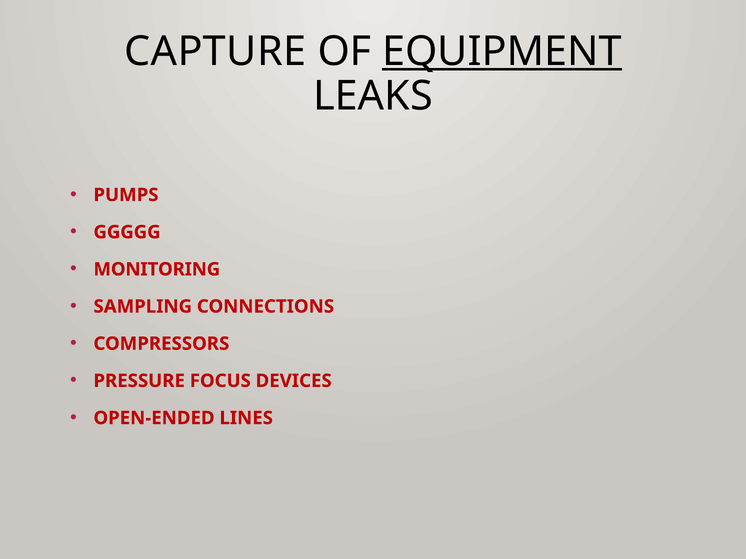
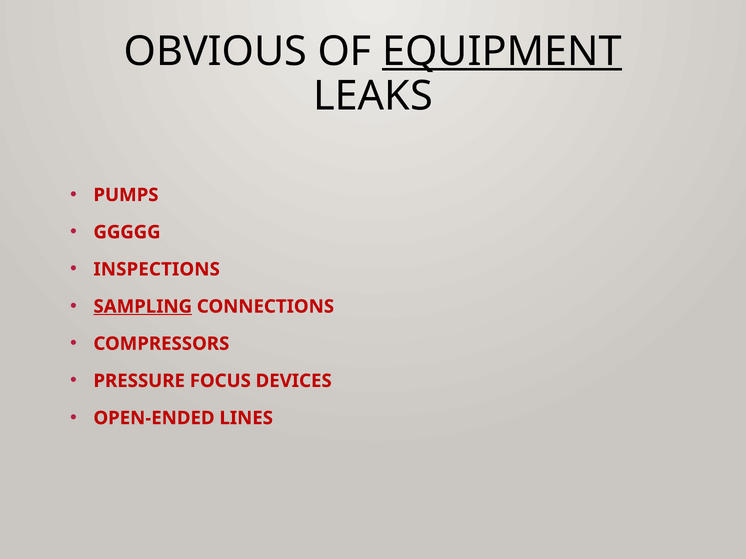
CAPTURE: CAPTURE -> OBVIOUS
MONITORING: MONITORING -> INSPECTIONS
SAMPLING underline: none -> present
